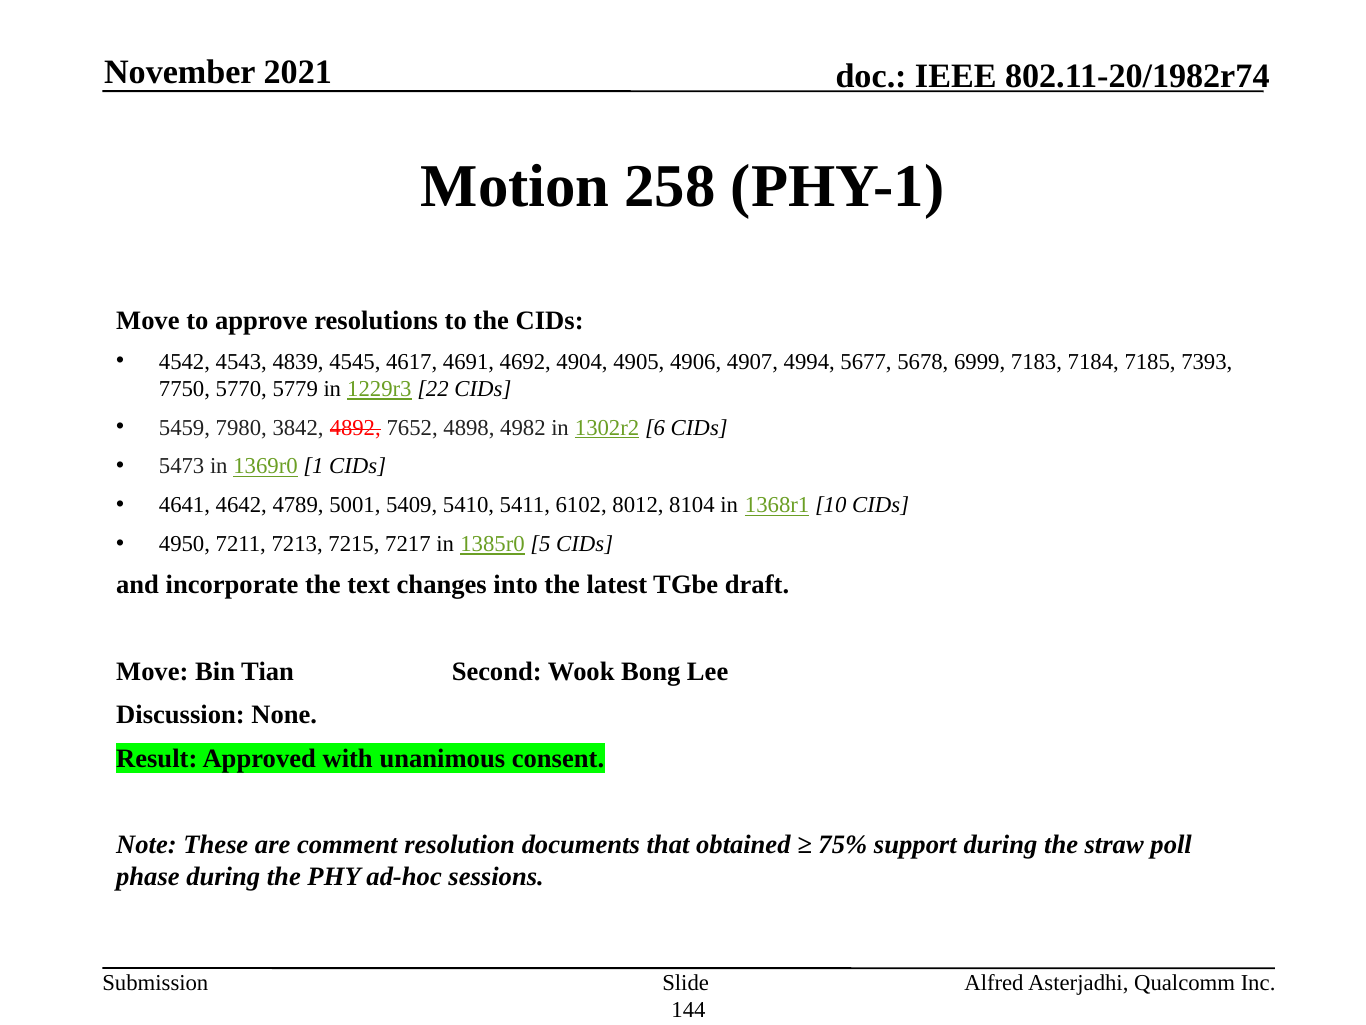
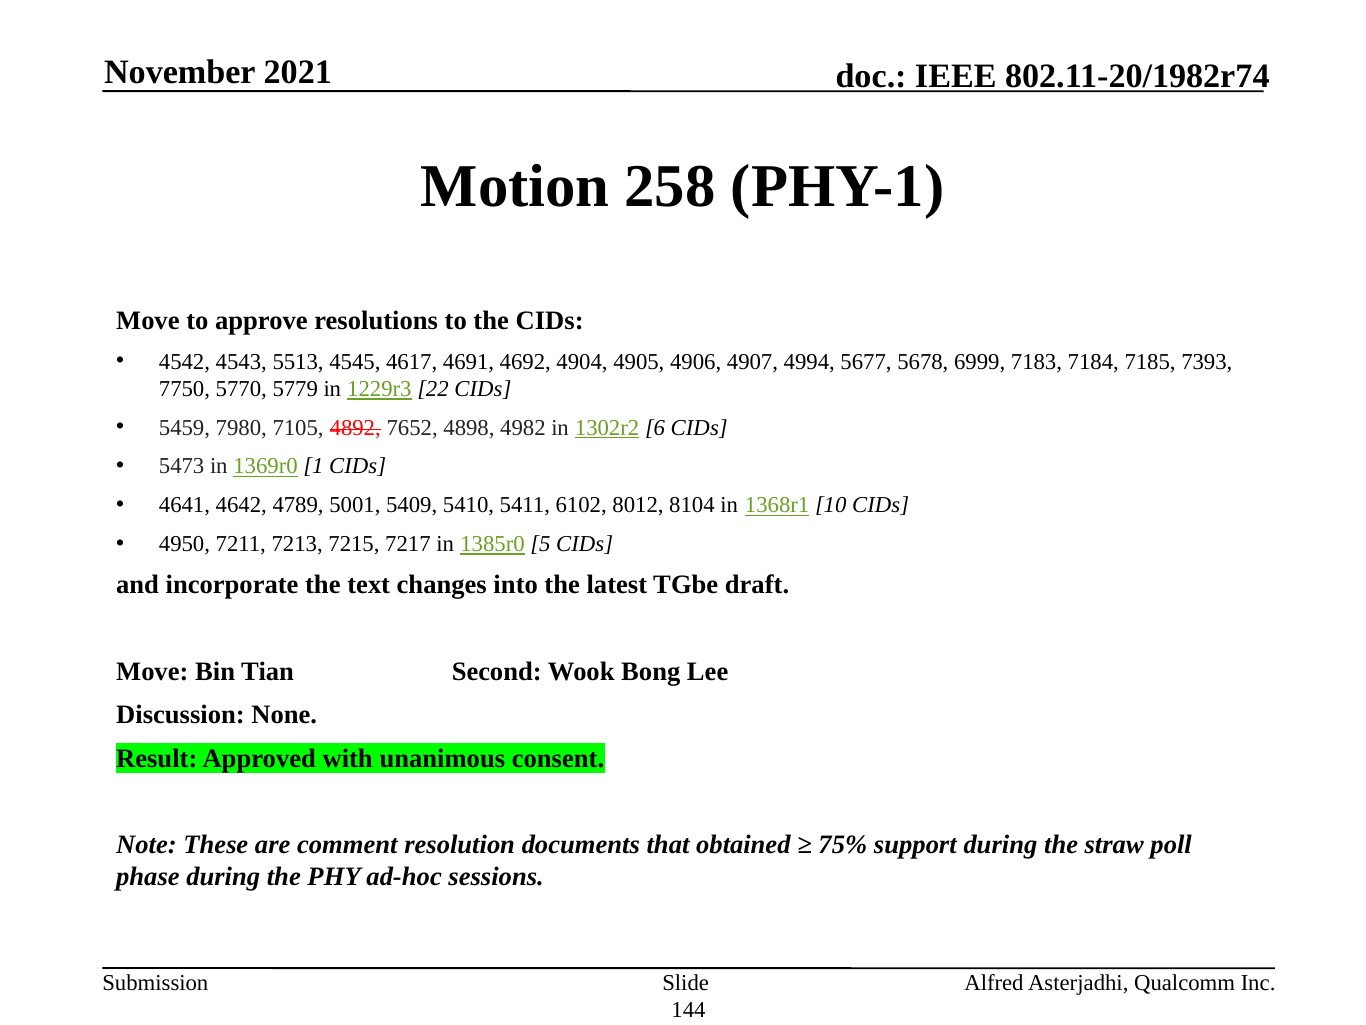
4839: 4839 -> 5513
3842: 3842 -> 7105
